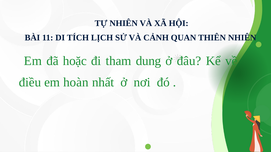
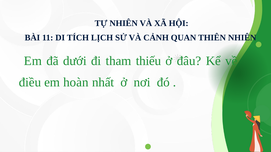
hoặc: hoặc -> dưới
dung: dung -> thiếu
